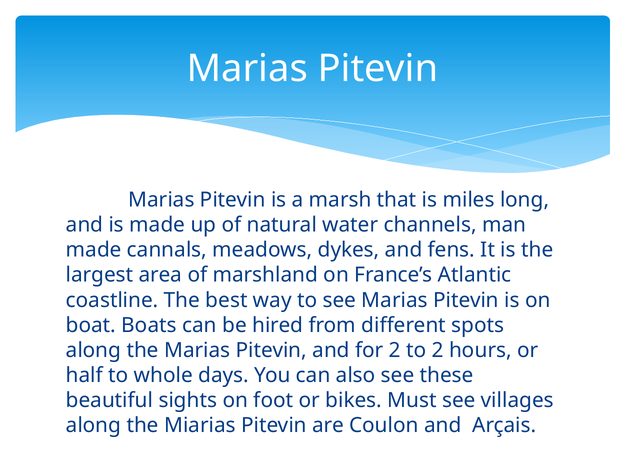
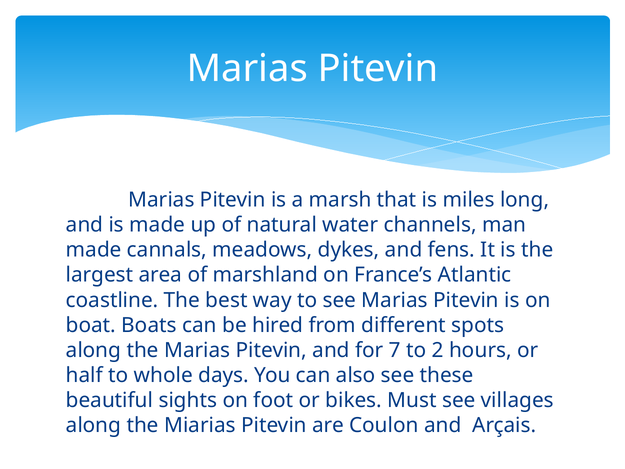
for 2: 2 -> 7
